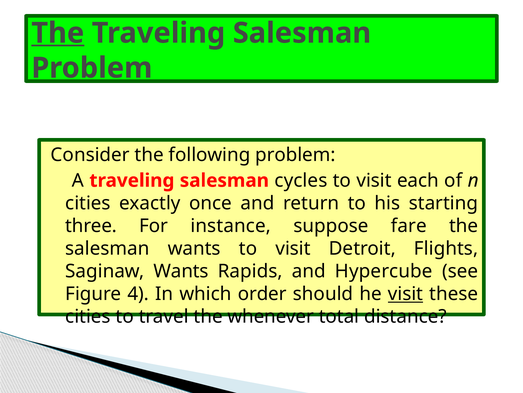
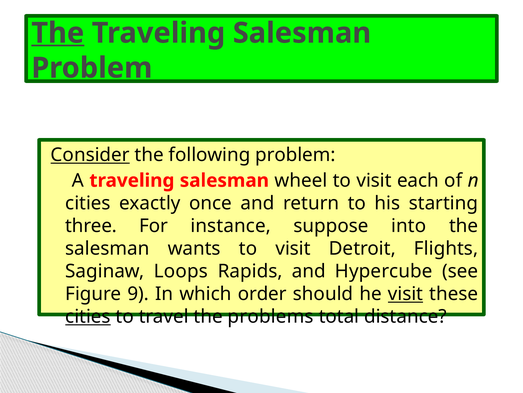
Consider underline: none -> present
cycles: cycles -> wheel
fare: fare -> into
Saginaw Wants: Wants -> Loops
4: 4 -> 9
cities at (88, 316) underline: none -> present
whenever: whenever -> problems
